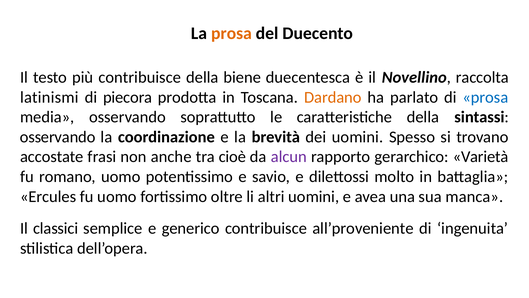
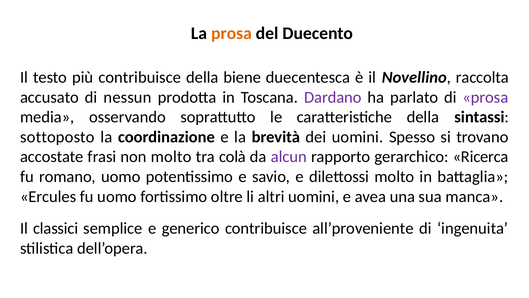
latinismi: latinismi -> accusato
piecora: piecora -> nessun
Dardano colour: orange -> purple
prosa at (485, 97) colour: blue -> purple
osservando at (58, 137): osservando -> sottoposto
non anche: anche -> molto
cioè: cioè -> colà
Varietà: Varietà -> Ricerca
